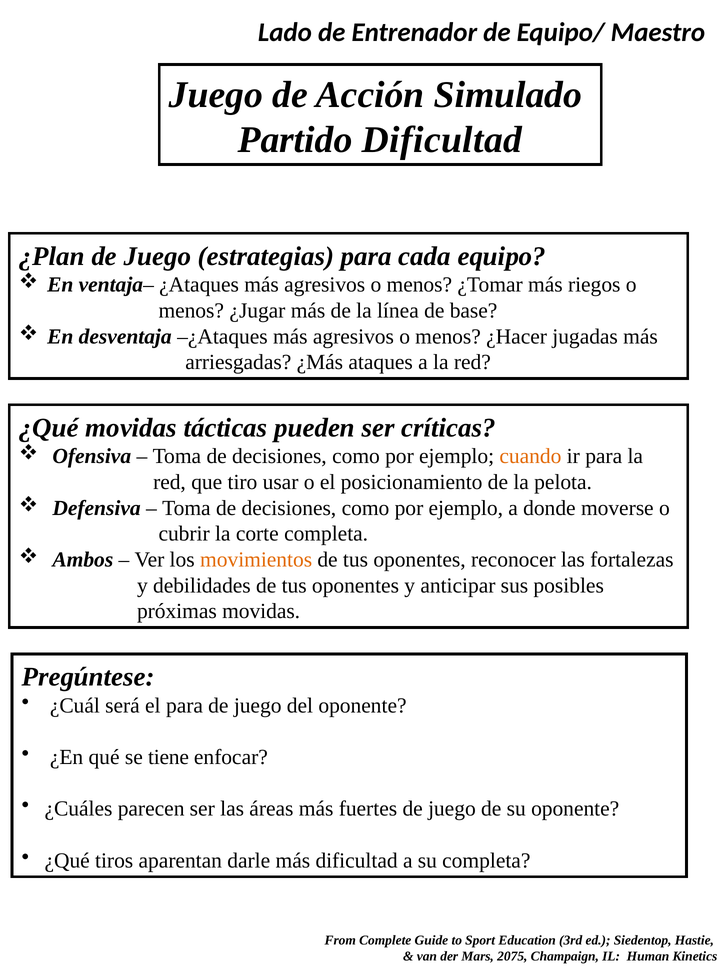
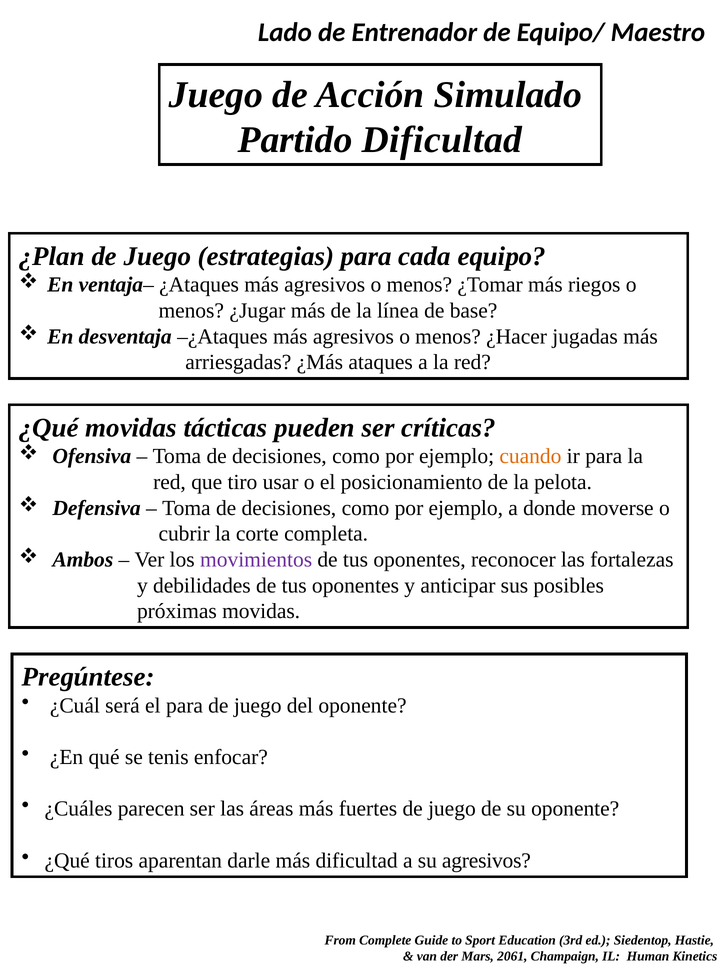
movimientos colour: orange -> purple
tiene: tiene -> tenis
su completa: completa -> agresivos
2075: 2075 -> 2061
